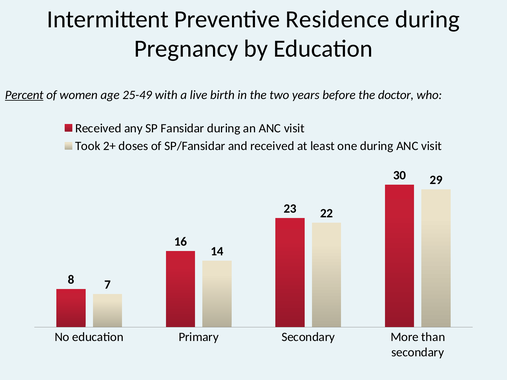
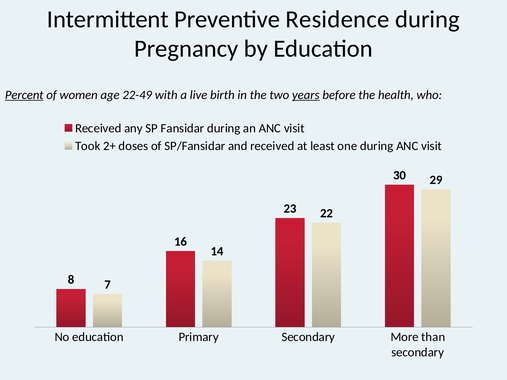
25-49: 25-49 -> 22-49
years underline: none -> present
doctor: doctor -> health
